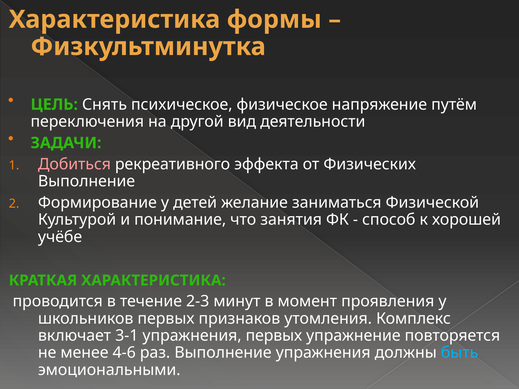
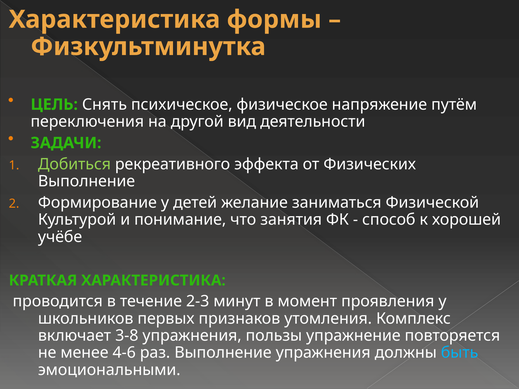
Добиться colour: pink -> light green
3-1: 3-1 -> 3-8
упражнения первых: первых -> пользы
